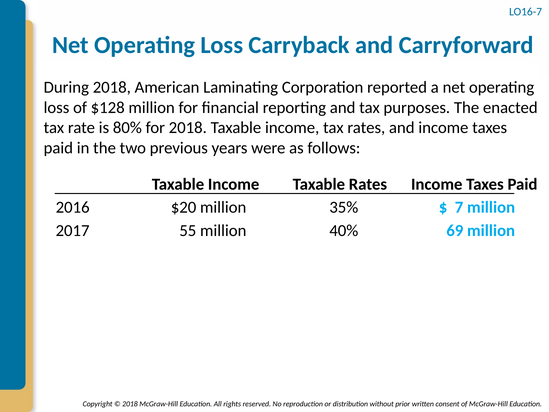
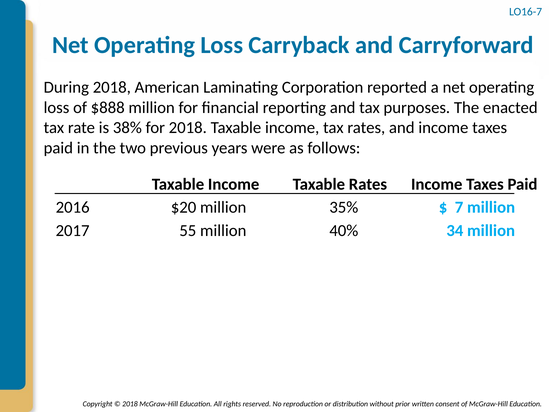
$128: $128 -> $888
80%: 80% -> 38%
69: 69 -> 34
